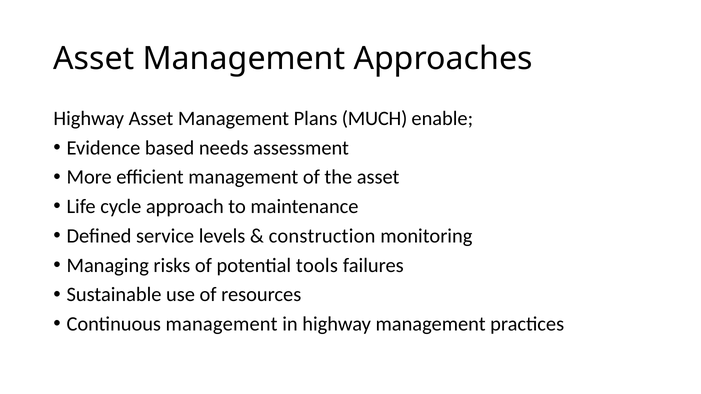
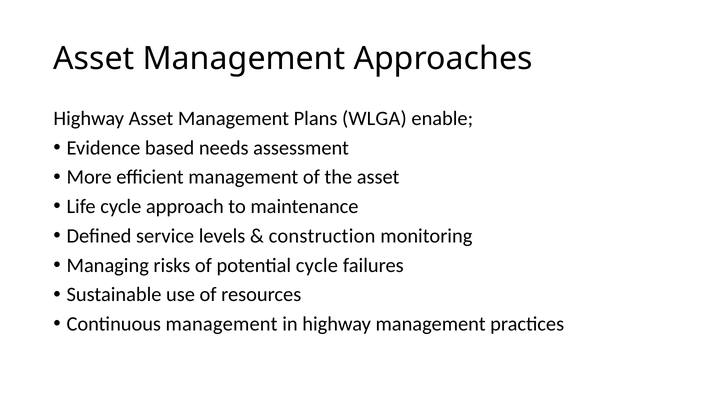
MUCH: MUCH -> WLGA
potential tools: tools -> cycle
